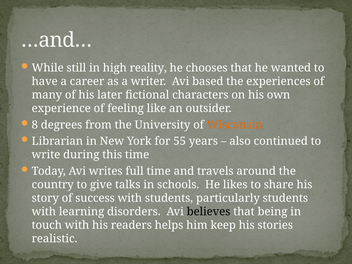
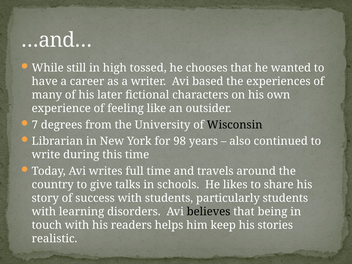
reality: reality -> tossed
8: 8 -> 7
Wisconsin colour: orange -> black
55: 55 -> 98
